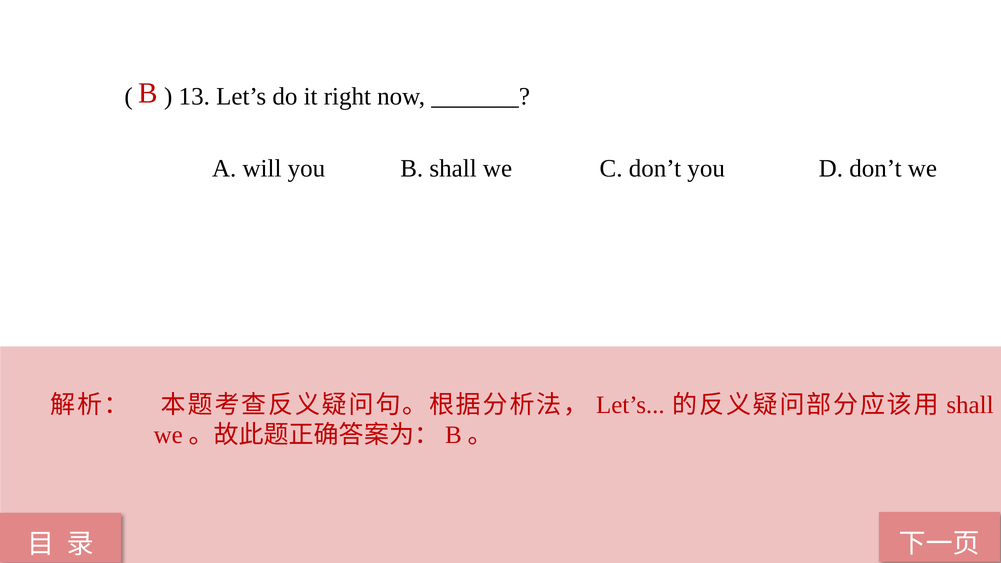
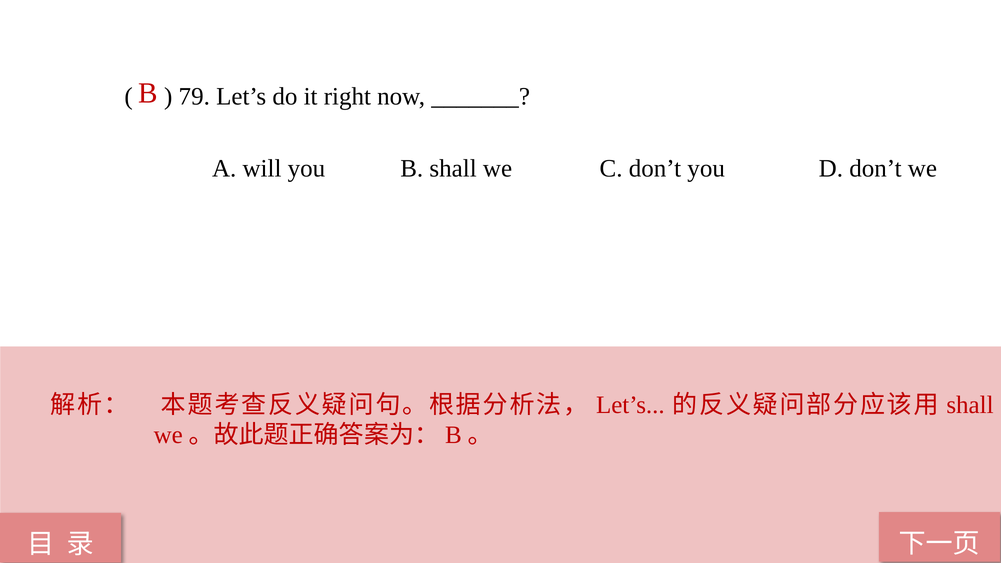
13: 13 -> 79
